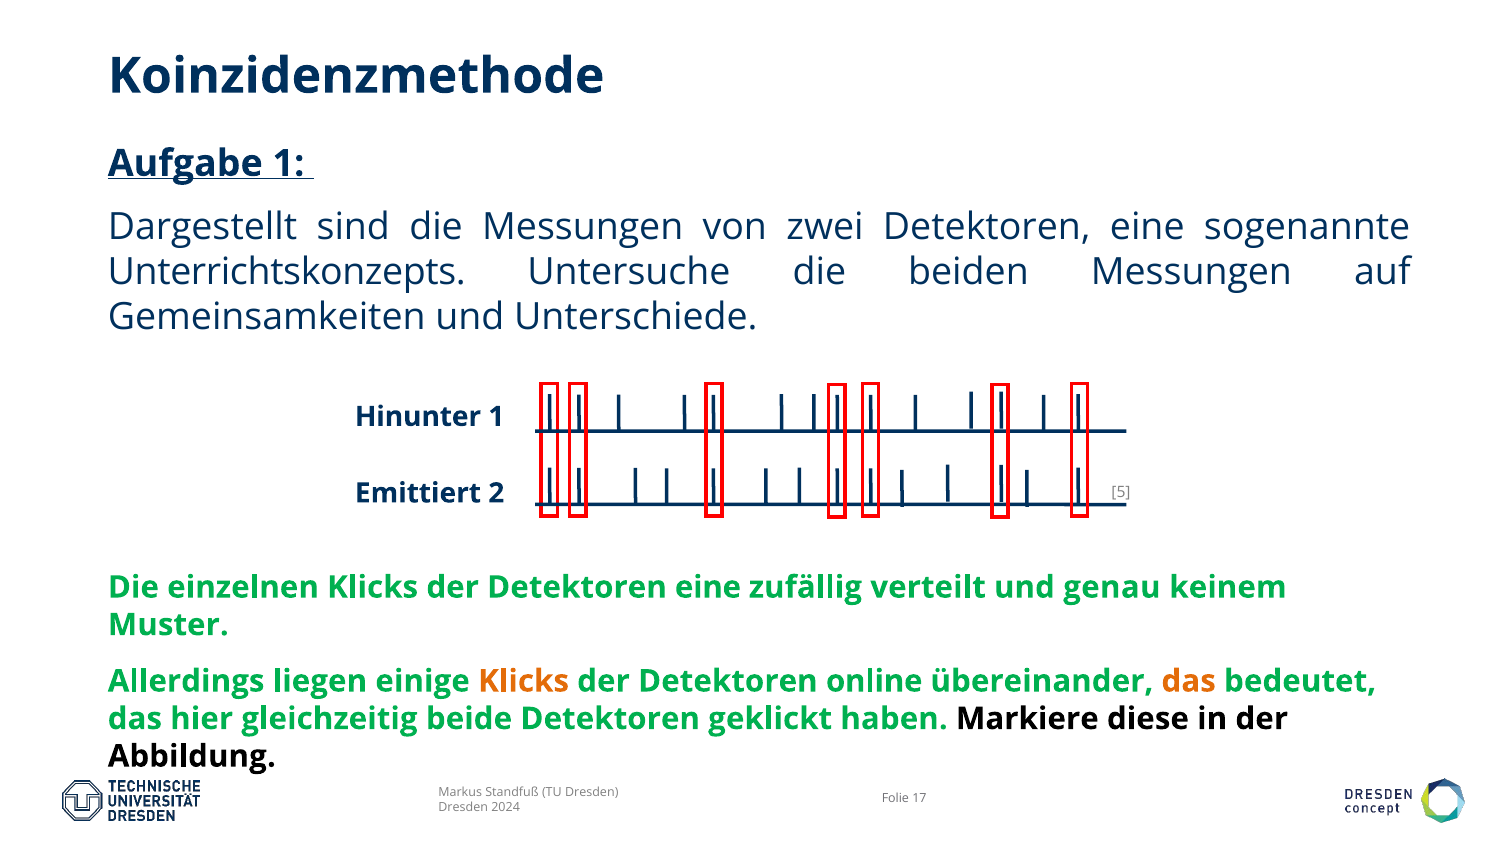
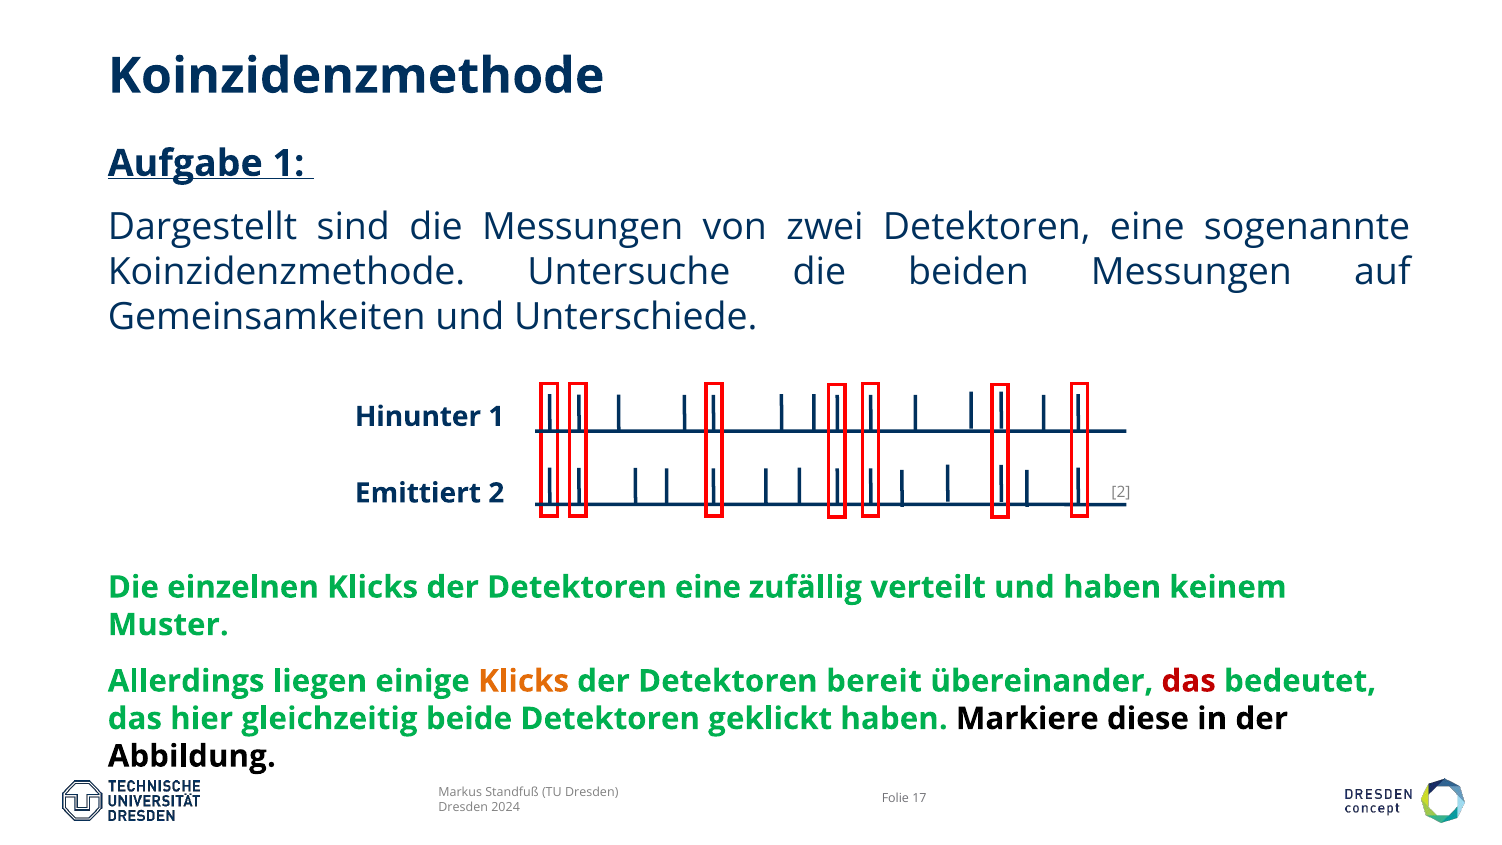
Unterrichtskonzepts at (287, 272): Unterrichtskonzepts -> Koinzidenzmethode
2 5: 5 -> 2
und genau: genau -> haben
online: online -> bereit
das at (1189, 681) colour: orange -> red
